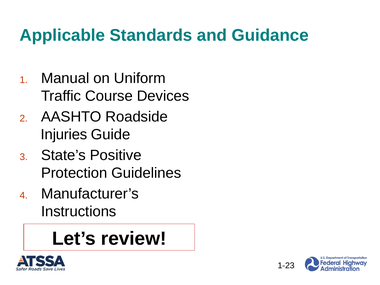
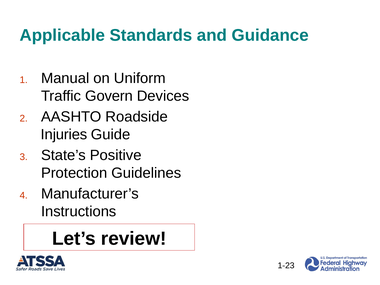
Course: Course -> Govern
